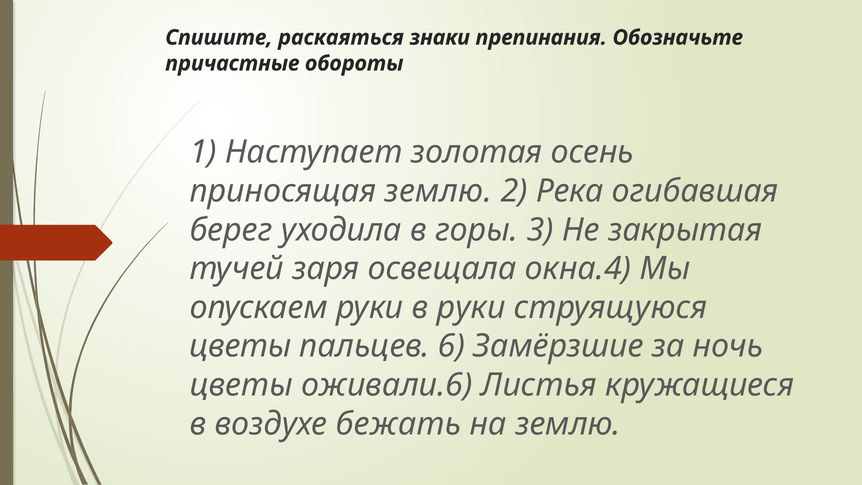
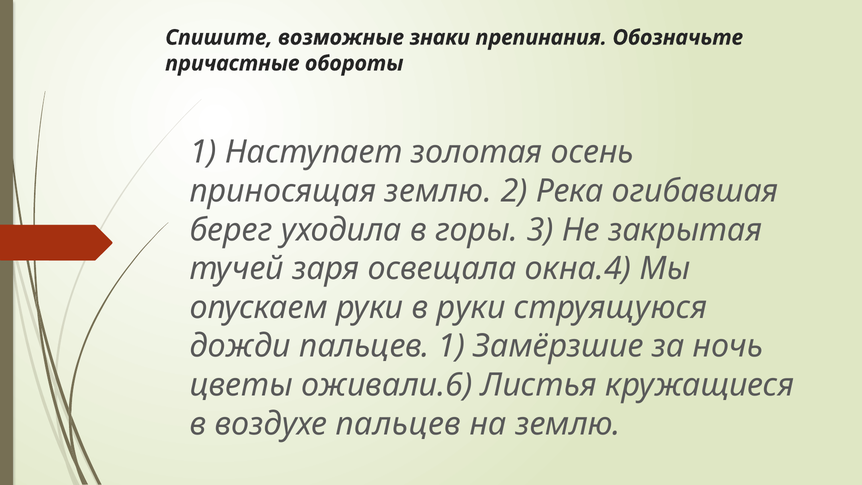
раскаяться: раскаяться -> возможные
цветы at (240, 346): цветы -> дожди
пальцев 6: 6 -> 1
воздухе бежать: бежать -> пальцев
